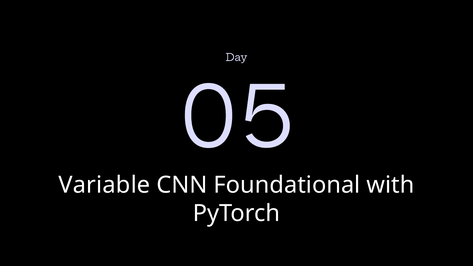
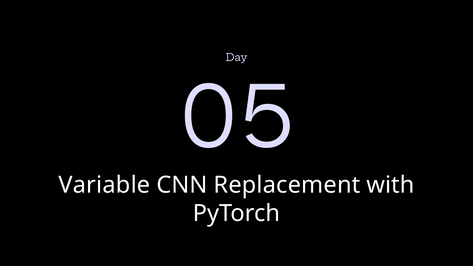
Foundational: Foundational -> Replacement
